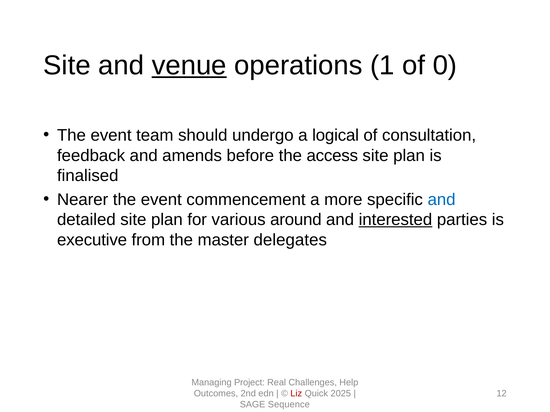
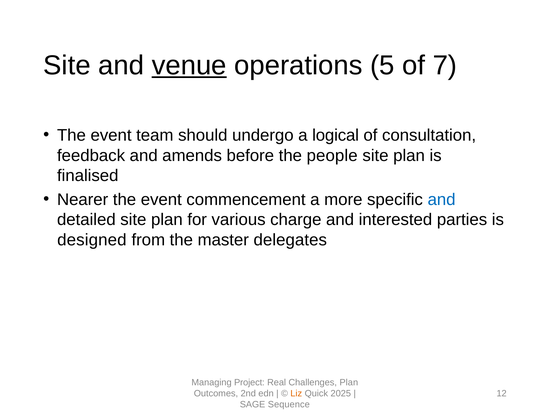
1: 1 -> 5
0: 0 -> 7
access: access -> people
around: around -> charge
interested underline: present -> none
executive: executive -> designed
Challenges Help: Help -> Plan
Liz colour: red -> orange
